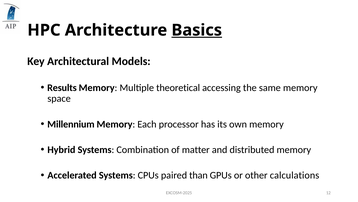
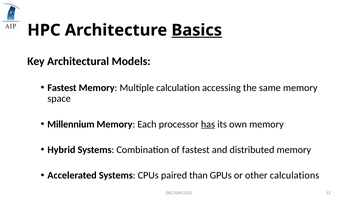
Results at (62, 87): Results -> Fastest
theoretical: theoretical -> calculation
has underline: none -> present
of matter: matter -> fastest
